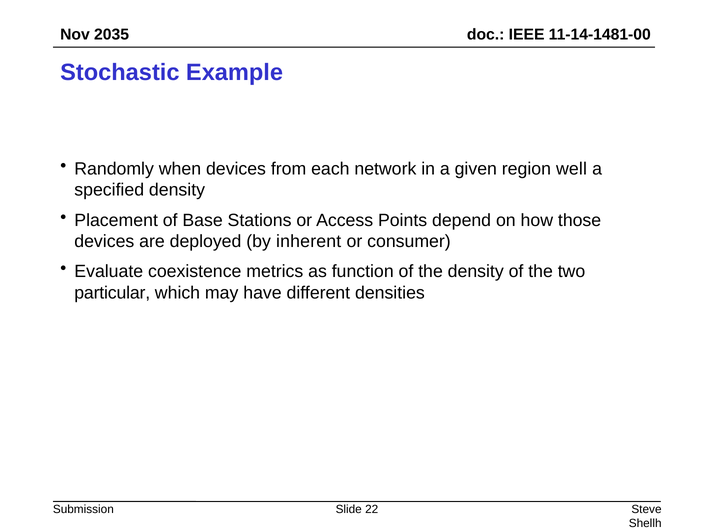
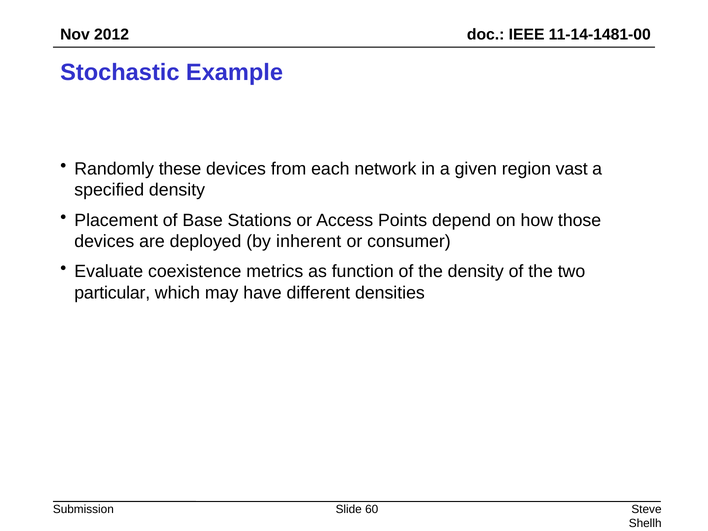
2035: 2035 -> 2012
when: when -> these
well: well -> vast
22: 22 -> 60
